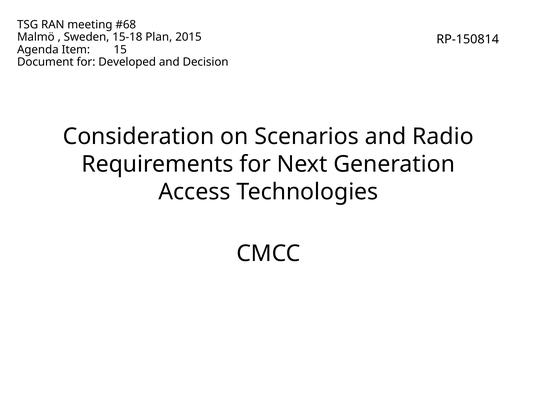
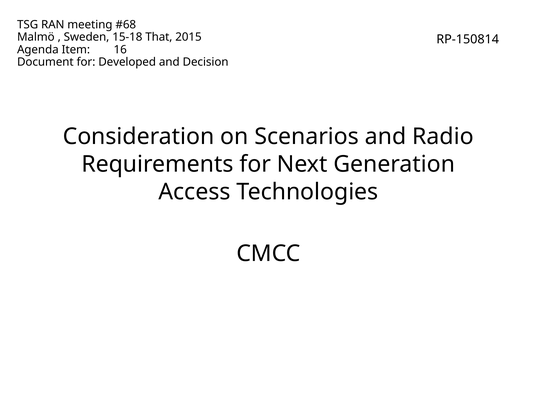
Plan: Plan -> That
15: 15 -> 16
